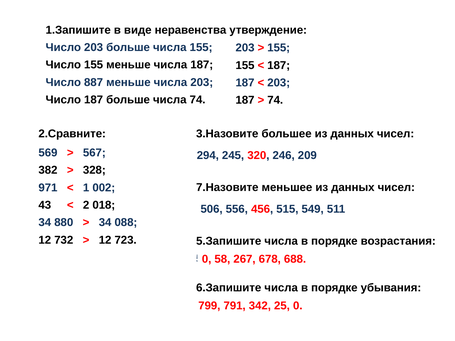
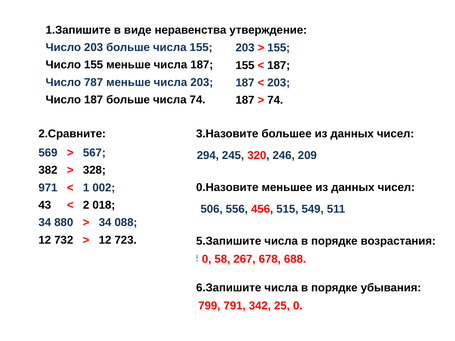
887: 887 -> 787
7.Назовите: 7.Назовите -> 0.Назовите
